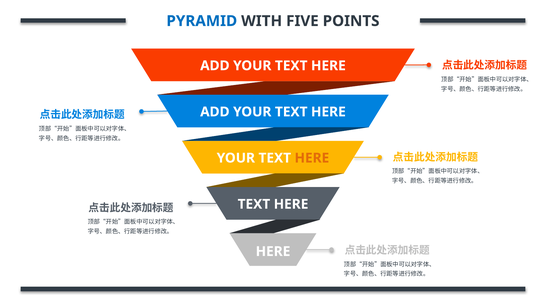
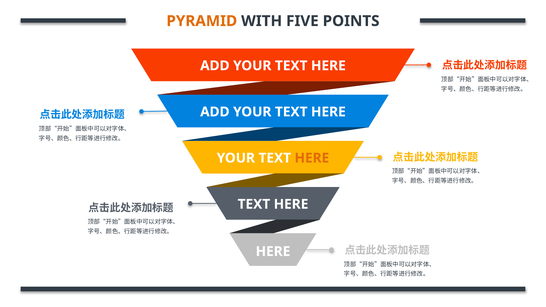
PYRAMID colour: blue -> orange
